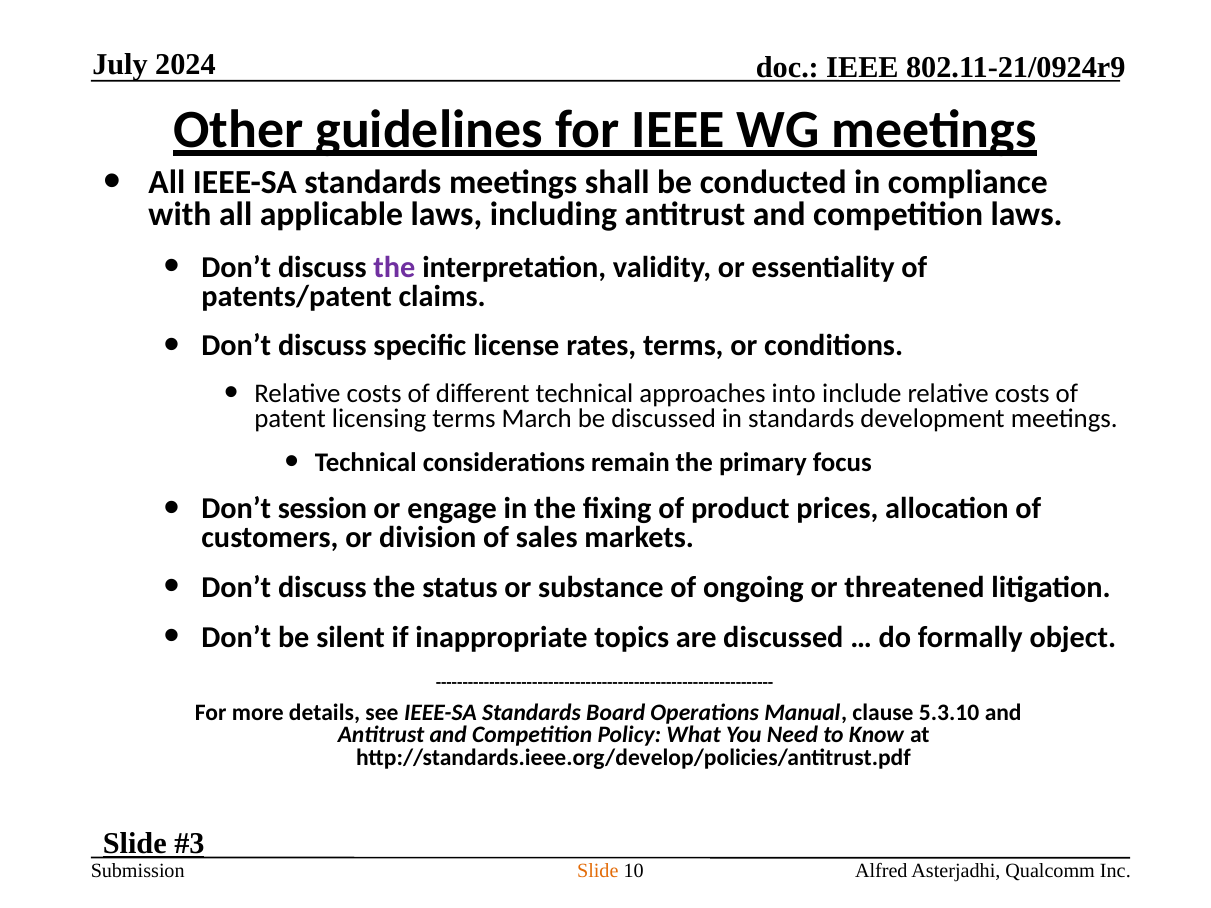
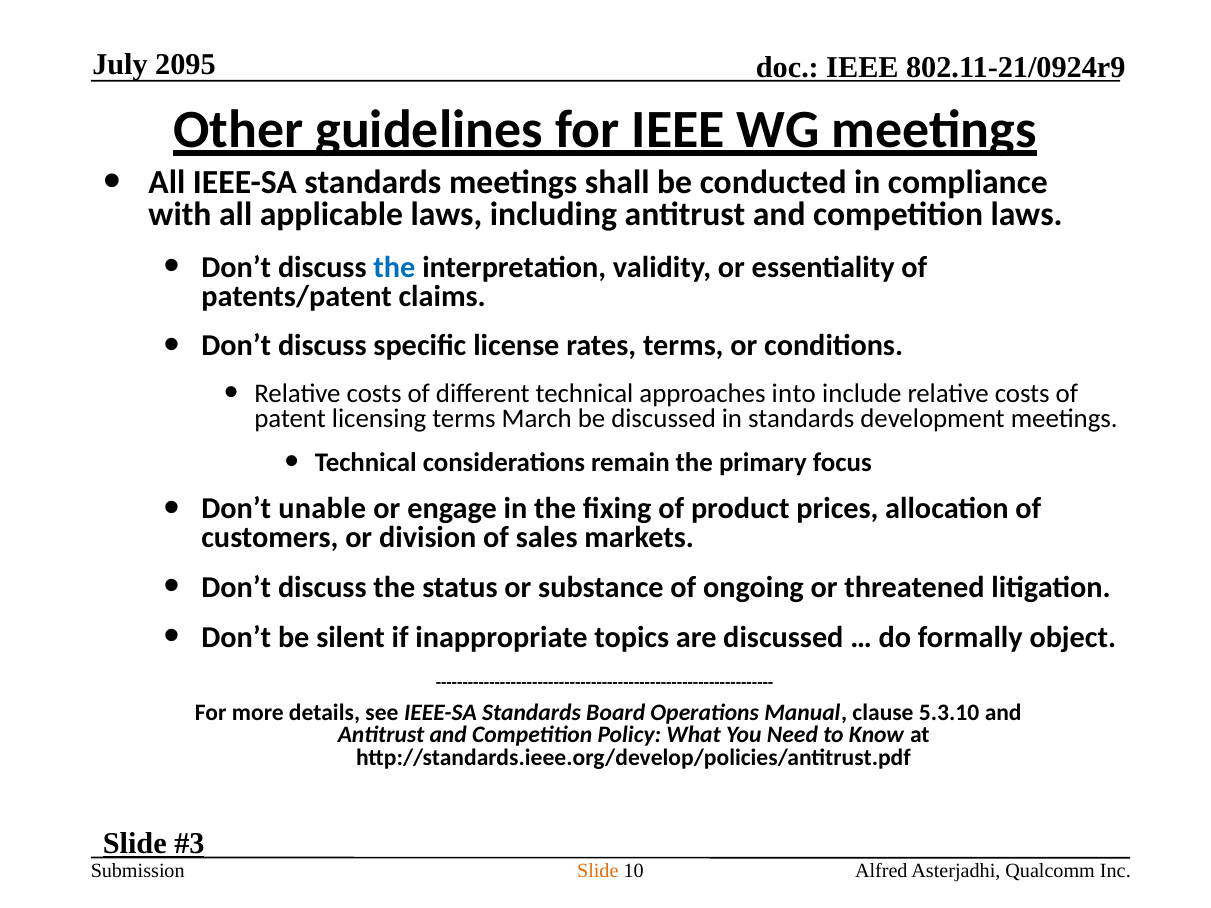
2024: 2024 -> 2095
the at (394, 267) colour: purple -> blue
session: session -> unable
